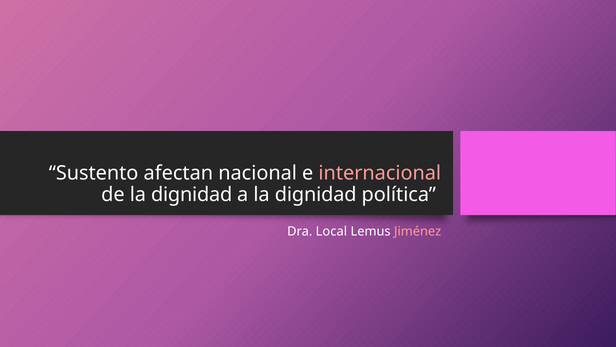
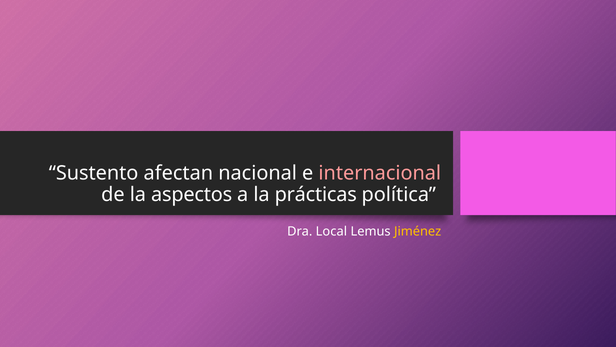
de la dignidad: dignidad -> aspectos
a la dignidad: dignidad -> prácticas
Jiménez colour: pink -> yellow
